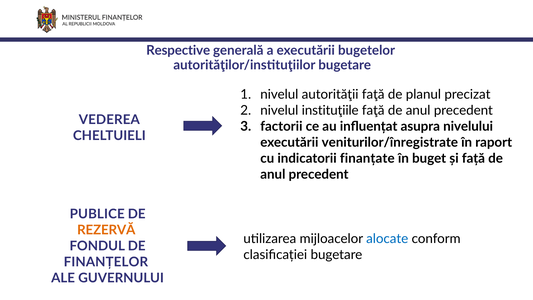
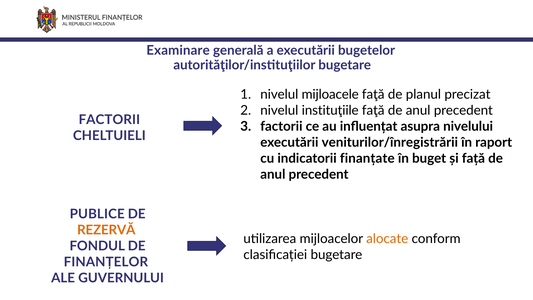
Respective: Respective -> Examinare
autorităţii: autorităţii -> mijloacele
VEDEREA at (109, 120): VEDEREA -> FACTORII
veniturilor/înregistrate: veniturilor/înregistrate -> veniturilor/înregistrării
alocate colour: blue -> orange
